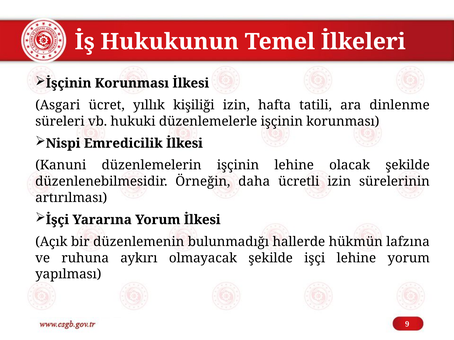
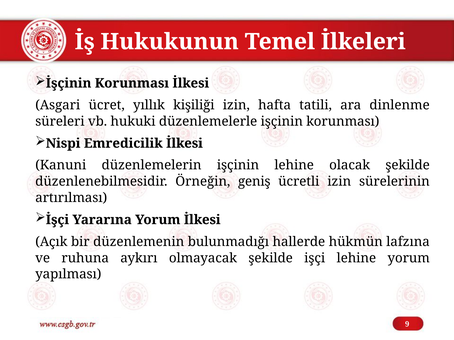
daha: daha -> geniş
